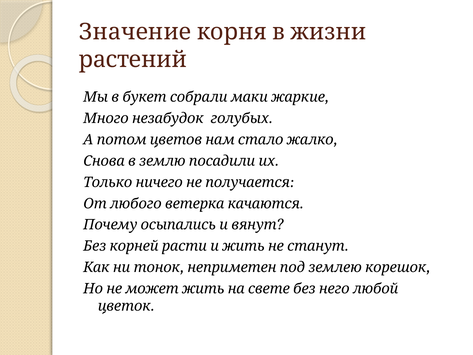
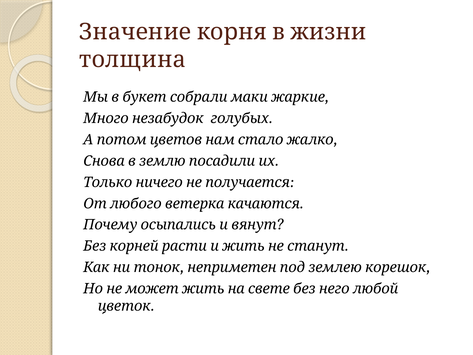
растений: растений -> толщина
